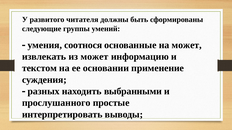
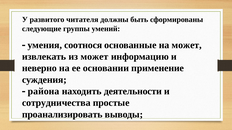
текстом: текстом -> неверно
разных: разных -> района
выбранными: выбранными -> деятельности
прослушанного: прослушанного -> сотрудничества
интерпретировать: интерпретировать -> проанализировать
